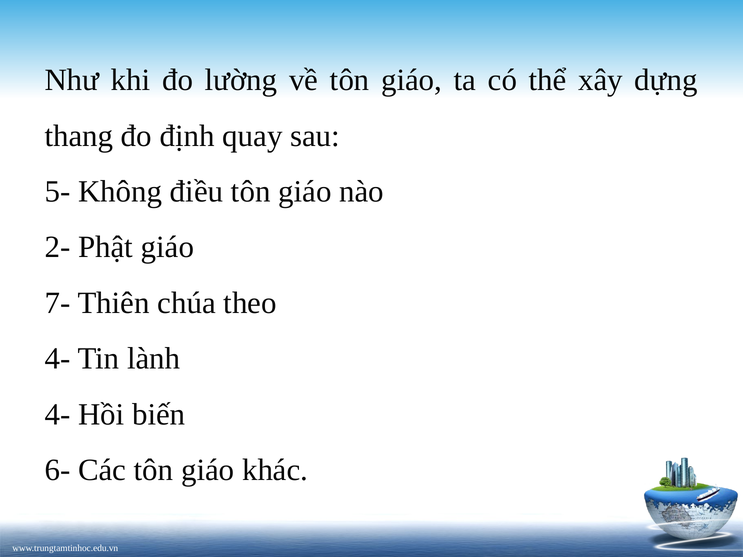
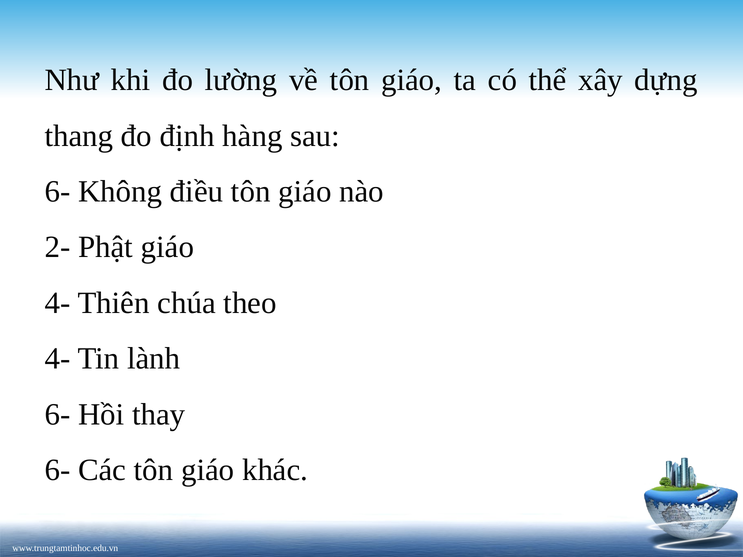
quay: quay -> hàng
5- at (57, 192): 5- -> 6-
7- at (57, 303): 7- -> 4-
4- at (57, 415): 4- -> 6-
biến: biến -> thay
